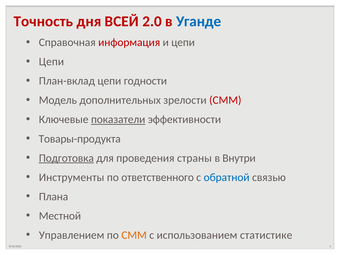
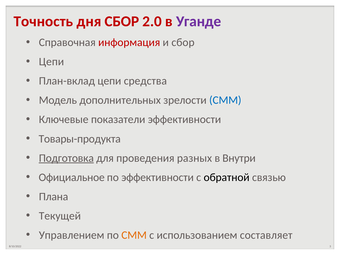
дня ВСЕЙ: ВСЕЙ -> СБОР
Уганде colour: blue -> purple
и цепи: цепи -> сбор
годности: годности -> средства
CMM at (225, 100) colour: red -> blue
показатели underline: present -> none
страны: страны -> разных
Инструменты: Инструменты -> Официальное
по ответственного: ответственного -> эффективности
обратной colour: blue -> black
Местной: Местной -> Текущей
статистике: статистике -> составляет
